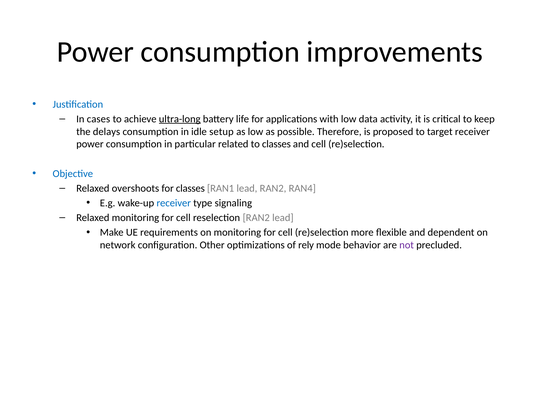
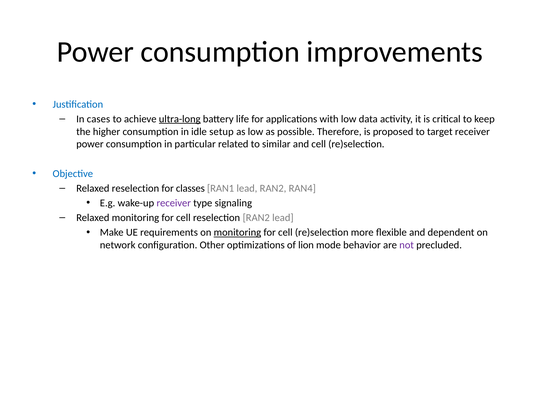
delays: delays -> higher
to classes: classes -> similar
Relaxed overshoots: overshoots -> reselection
receiver at (174, 203) colour: blue -> purple
monitoring at (237, 232) underline: none -> present
rely: rely -> lion
